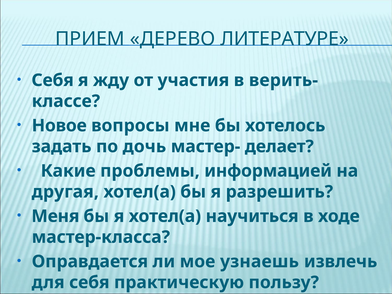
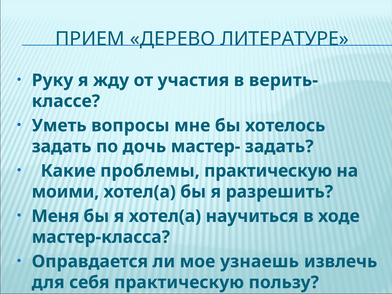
Себя at (53, 80): Себя -> Руку
Новое: Новое -> Уметь
мастер- делает: делает -> задать
проблемы информацией: информацией -> практическую
другая: другая -> моими
